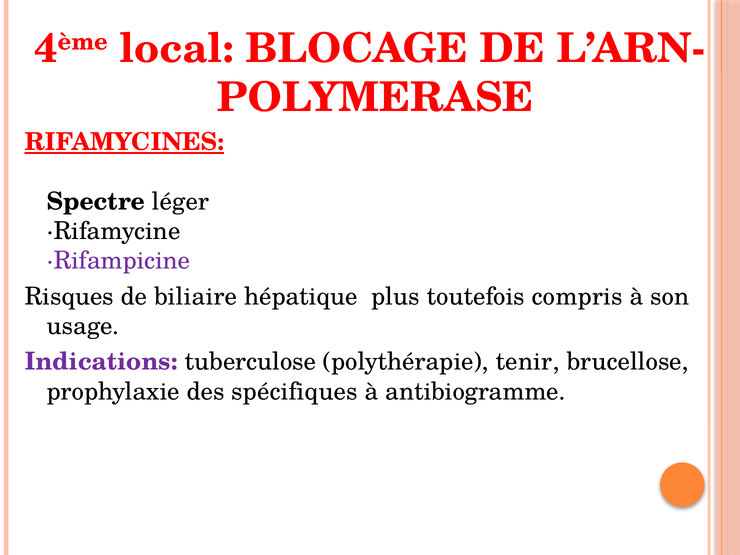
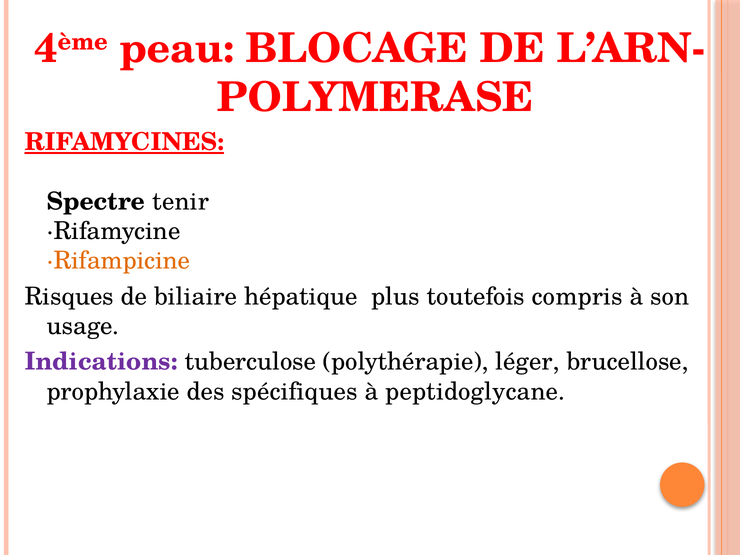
local: local -> peau
léger: léger -> tenir
·Rifampicine colour: purple -> orange
tenir: tenir -> léger
antibiogramme: antibiogramme -> peptidoglycane
